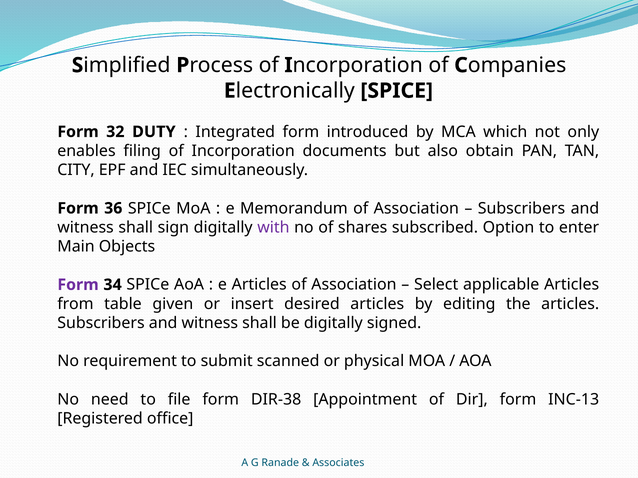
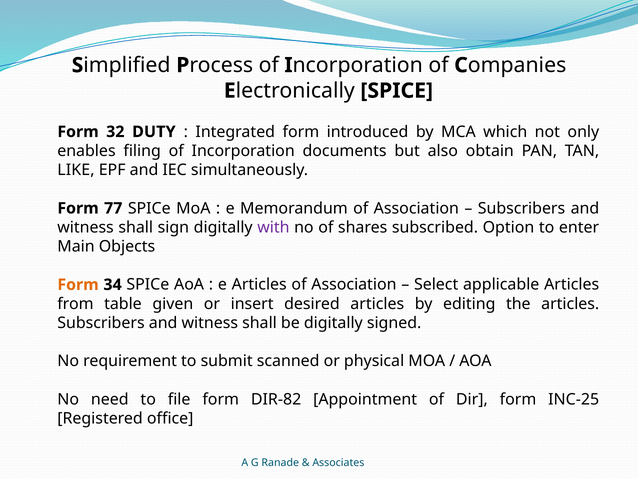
CITY: CITY -> LIKE
36: 36 -> 77
Form at (78, 285) colour: purple -> orange
DIR-38: DIR-38 -> DIR-82
INC-13: INC-13 -> INC-25
